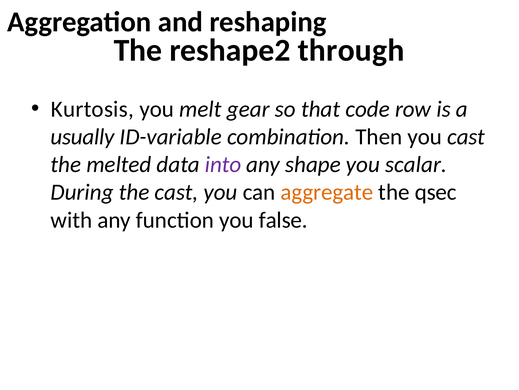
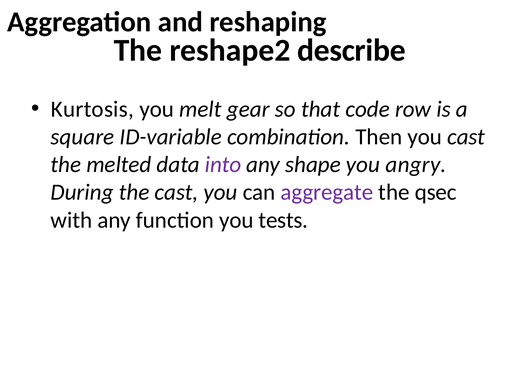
through: through -> describe
usually: usually -> square
scalar: scalar -> angry
aggregate colour: orange -> purple
false: false -> tests
